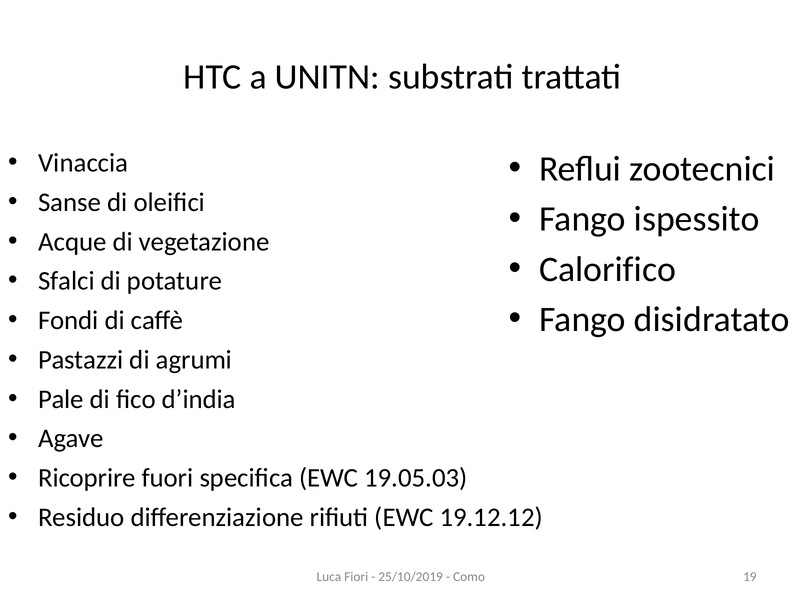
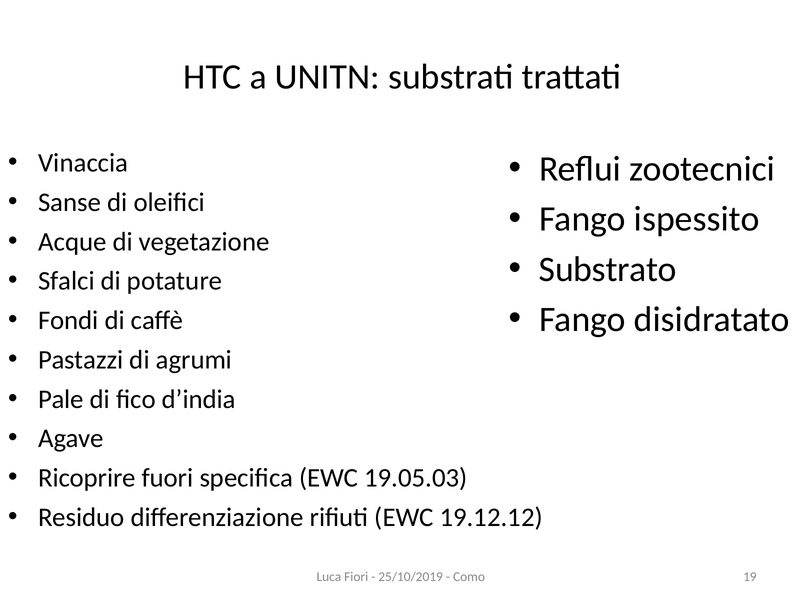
Calorifico: Calorifico -> Substrato
